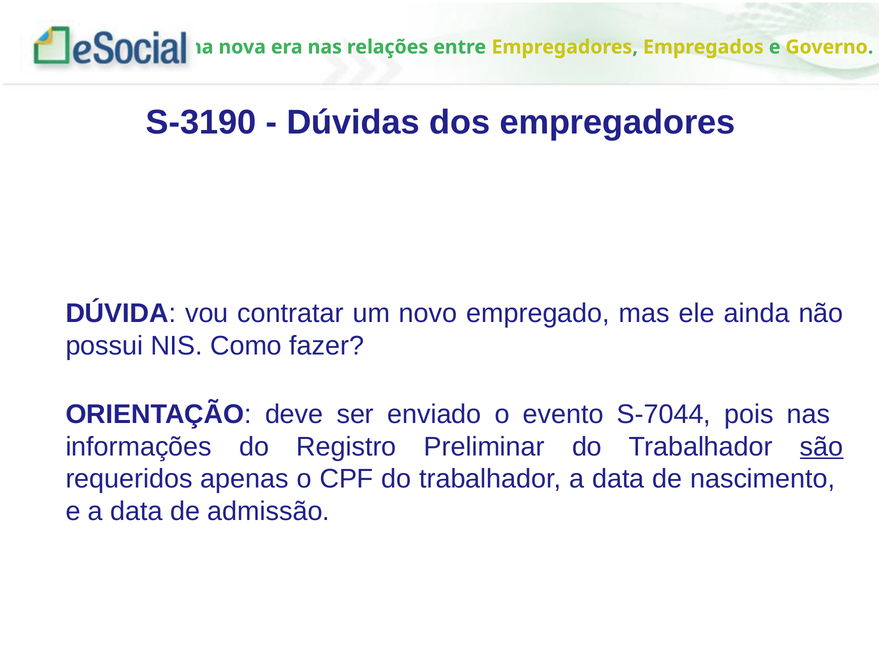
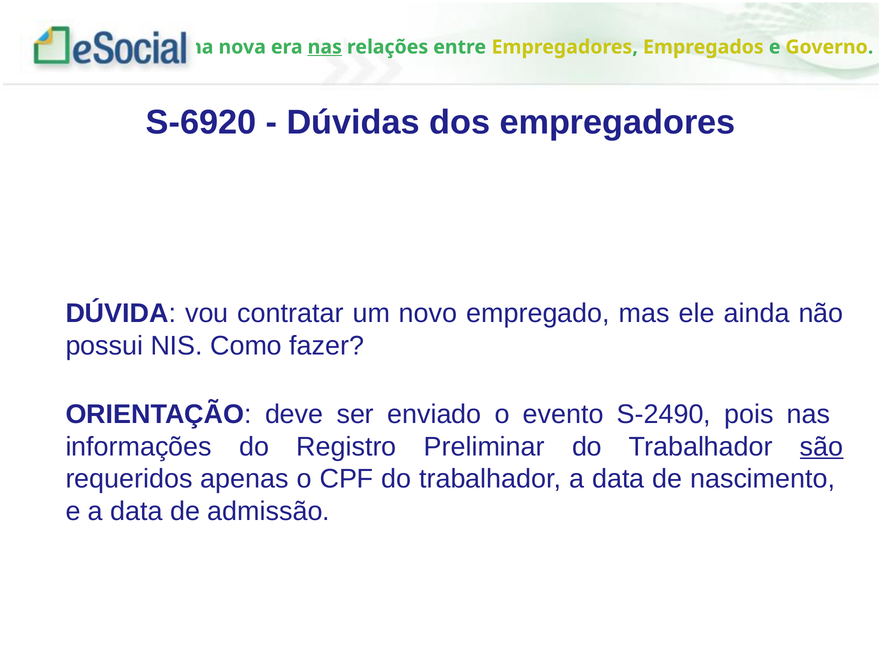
nas at (325, 47) underline: none -> present
S-3190: S-3190 -> S-6920
S-7044: S-7044 -> S-2490
